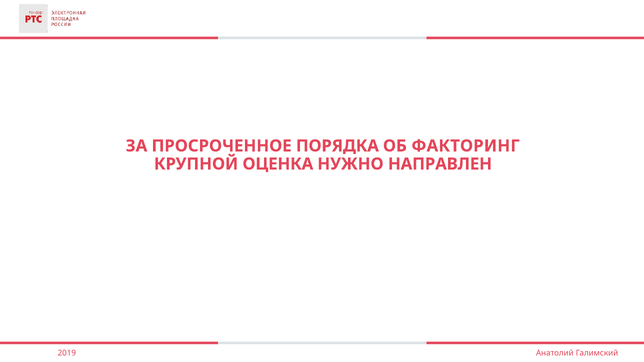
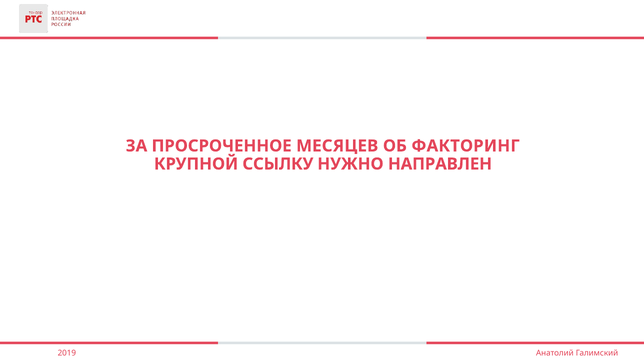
ПОРЯДКА: ПОРЯДКА -> МЕСЯЦЕВ
ОЦЕНКА: ОЦЕНКА -> ССЫЛКУ
